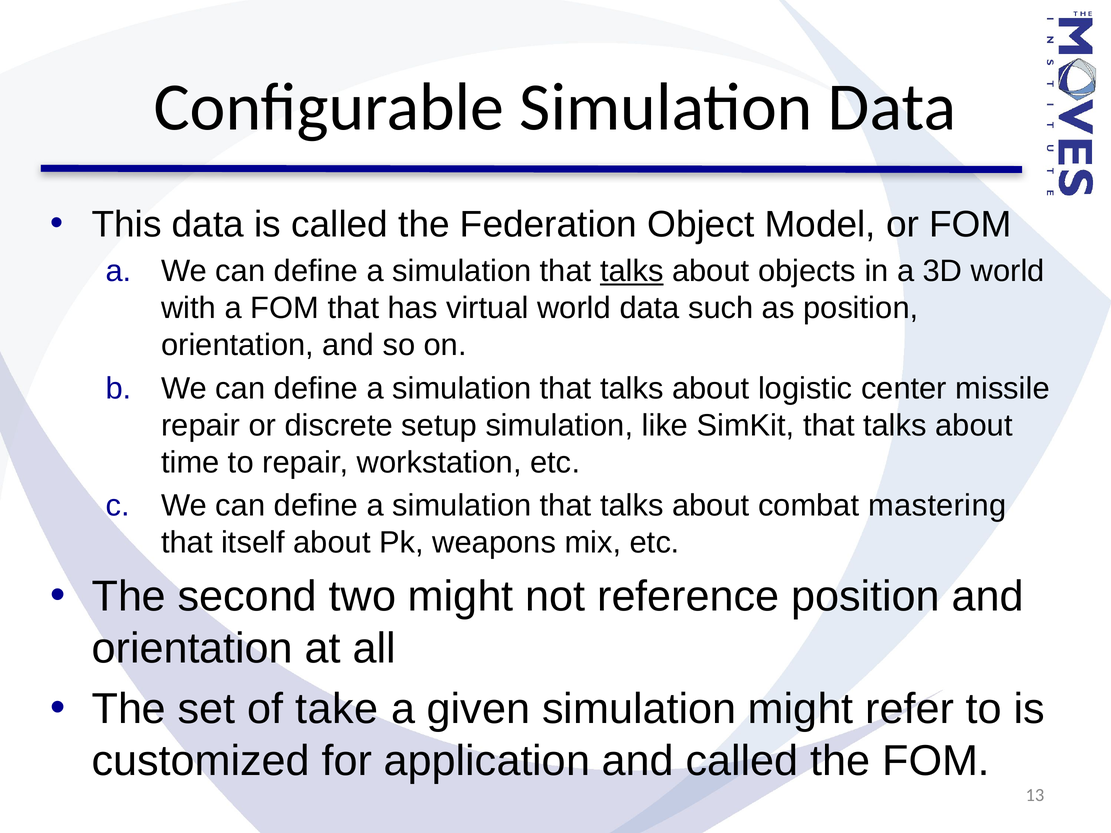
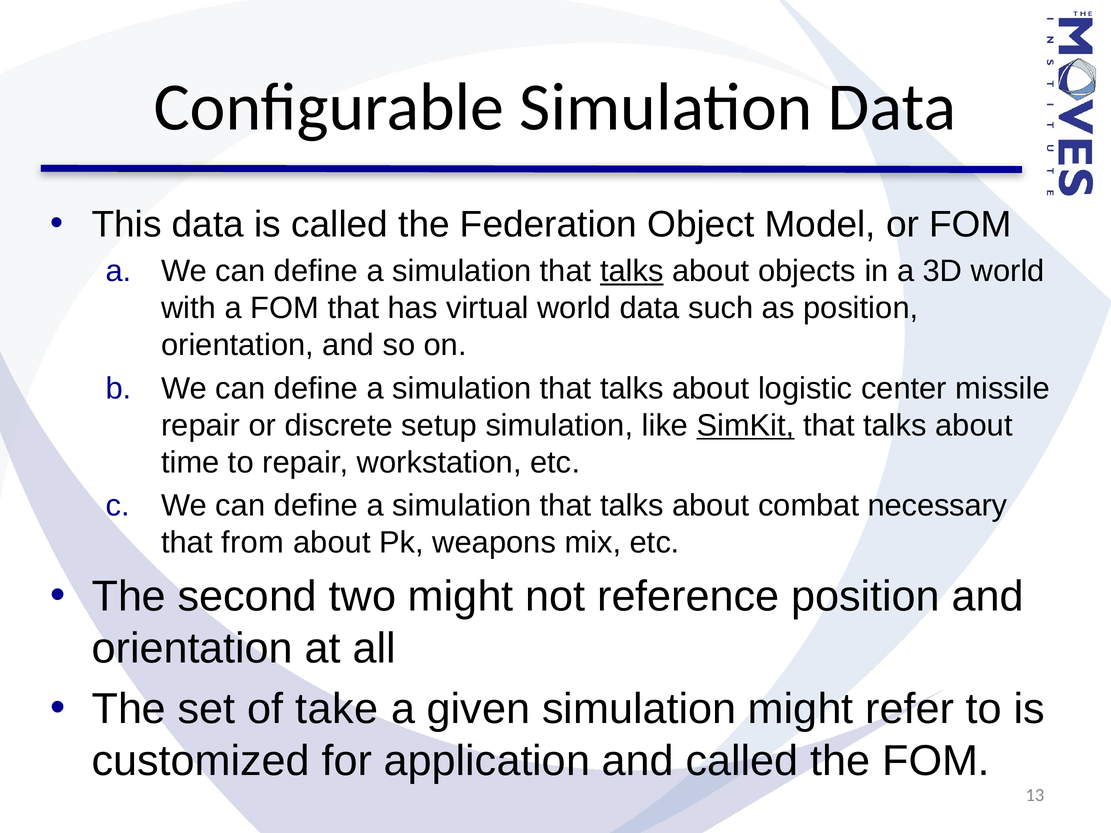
SimKit underline: none -> present
mastering: mastering -> necessary
itself: itself -> from
